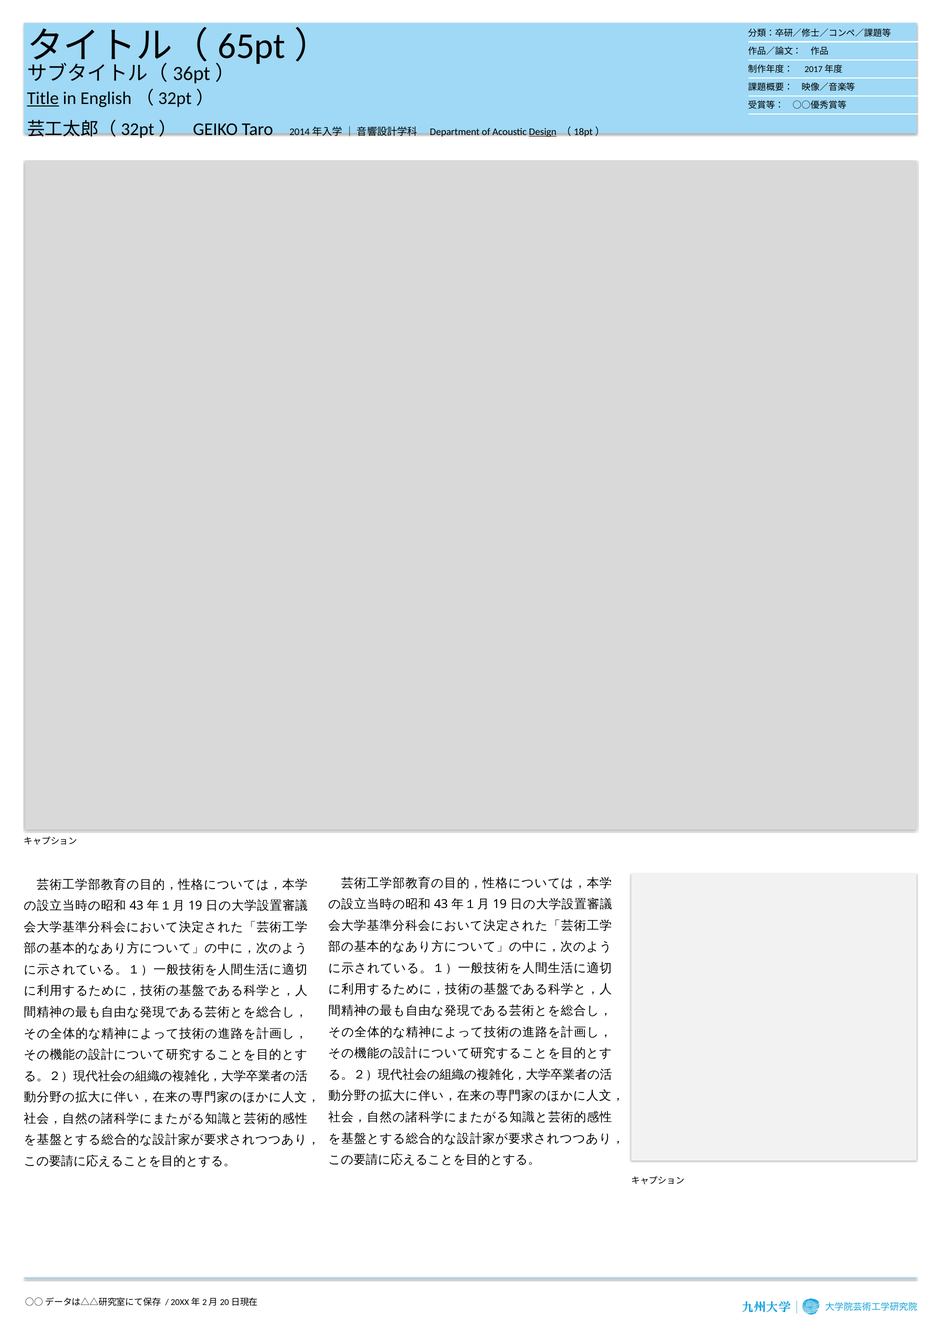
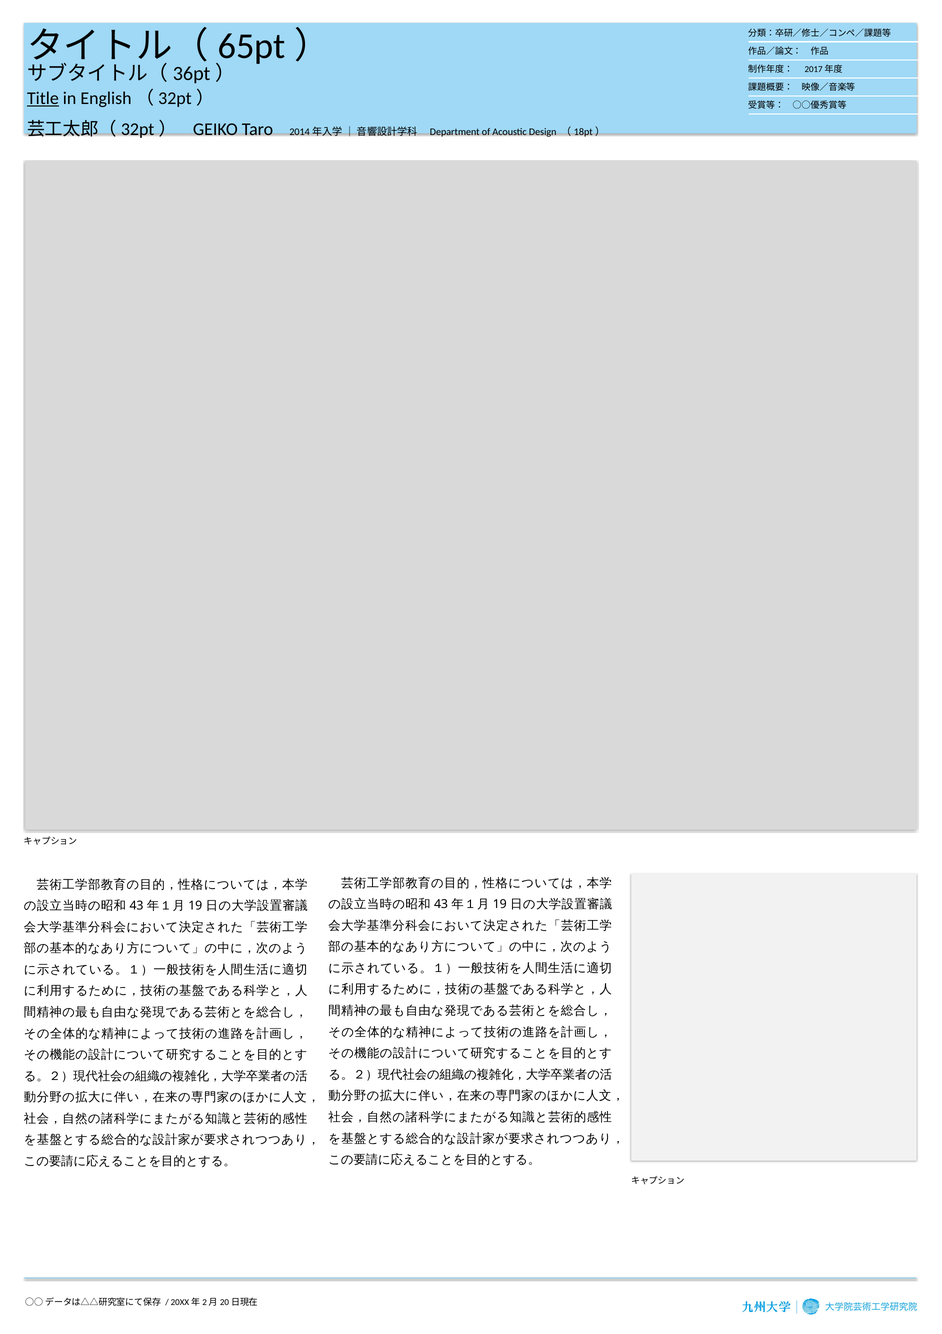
Design underline: present -> none
